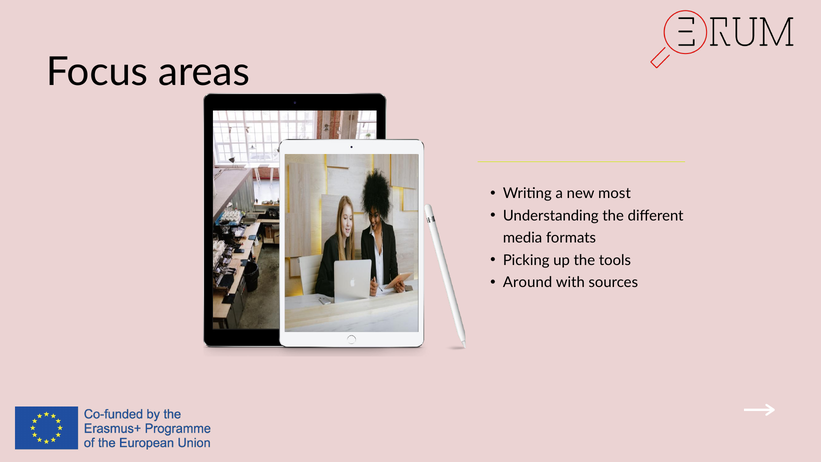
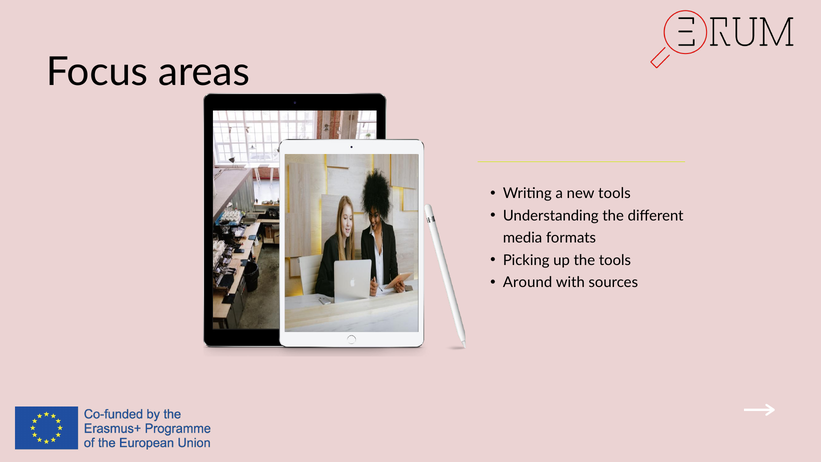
new most: most -> tools
